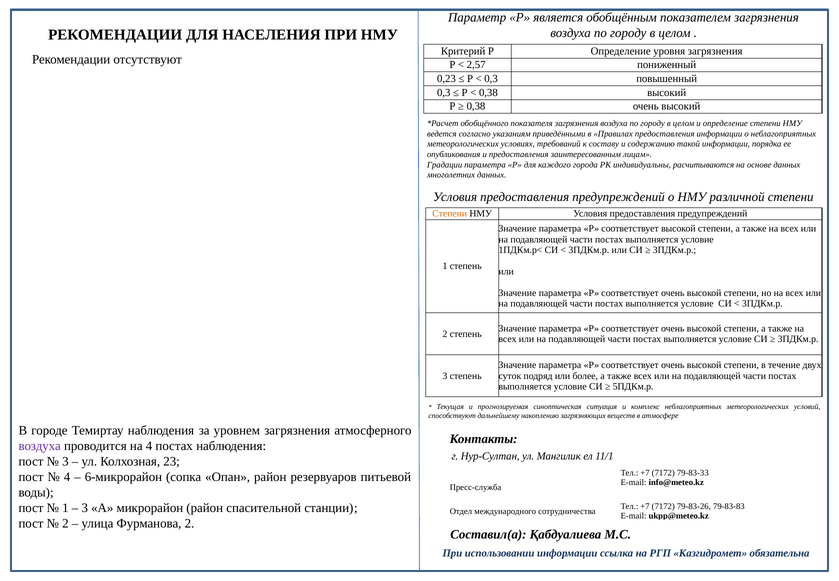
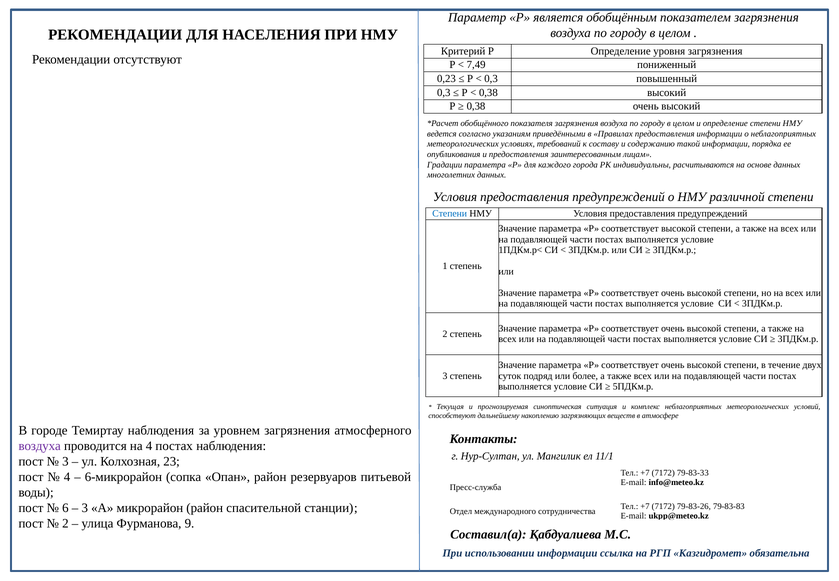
2,57: 2,57 -> 7,49
Степени at (450, 214) colour: orange -> blue
1 at (65, 508): 1 -> 6
Фурманова 2: 2 -> 9
